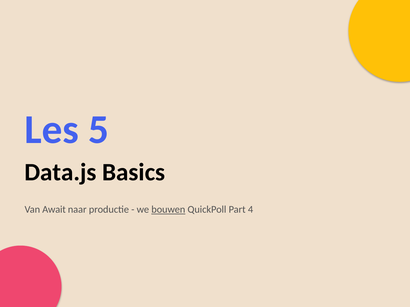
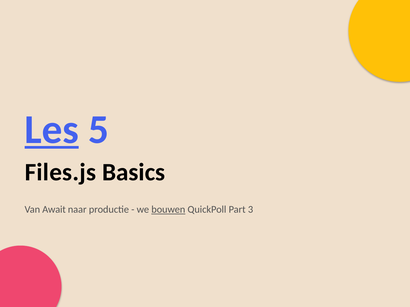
Les underline: none -> present
Data.js: Data.js -> Files.js
4: 4 -> 3
